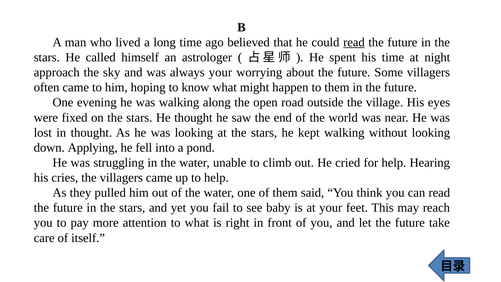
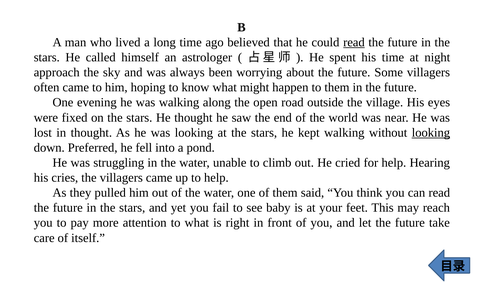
always your: your -> been
looking at (431, 133) underline: none -> present
Applying: Applying -> Preferred
